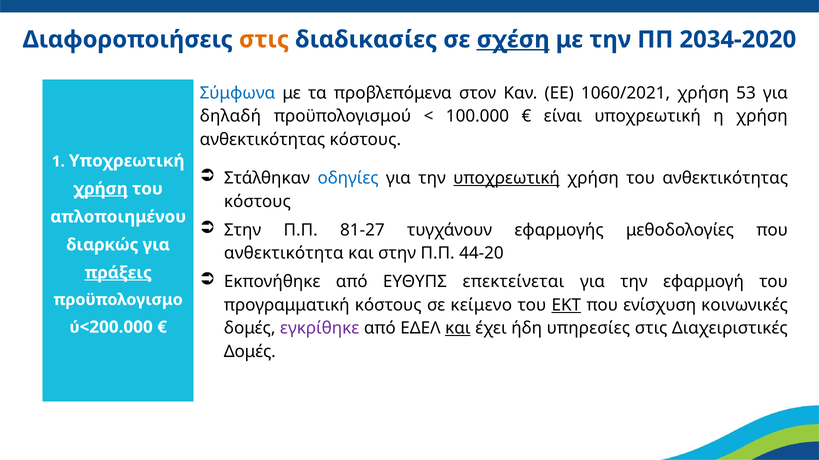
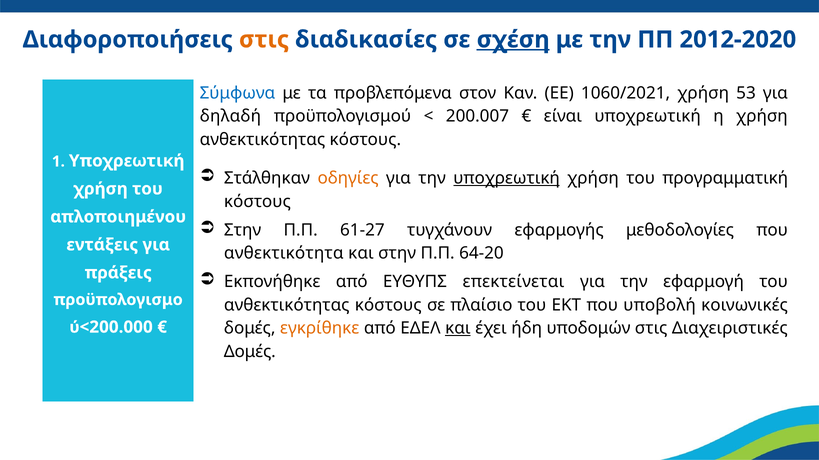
2034-2020: 2034-2020 -> 2012-2020
100.000: 100.000 -> 200.007
οδηγίες colour: blue -> orange
του ανθεκτικότητας: ανθεκτικότητας -> προγραμματική
χρήση at (101, 189) underline: present -> none
81-27: 81-27 -> 61-27
διαρκώς: διαρκώς -> εντάξεις
44-20: 44-20 -> 64-20
πράξεις underline: present -> none
προγραμματική at (287, 305): προγραμματική -> ανθεκτικότητας
κείμενο: κείμενο -> πλαίσιο
ΕΚΤ underline: present -> none
ενίσχυση: ενίσχυση -> υποβολή
εγκρίθηκε colour: purple -> orange
υπηρεσίες: υπηρεσίες -> υποδομών
